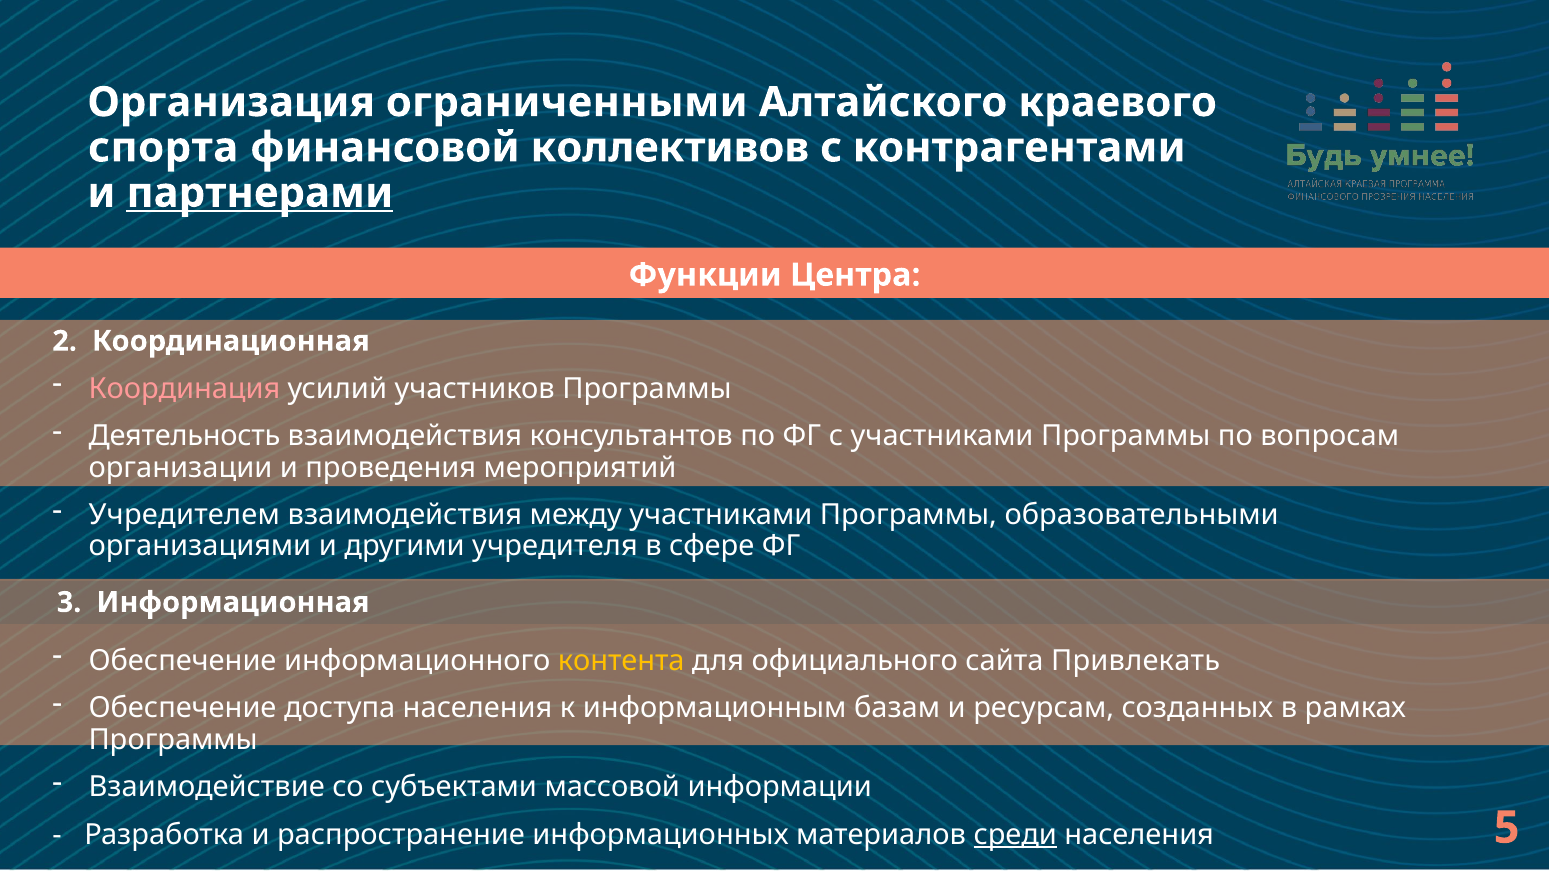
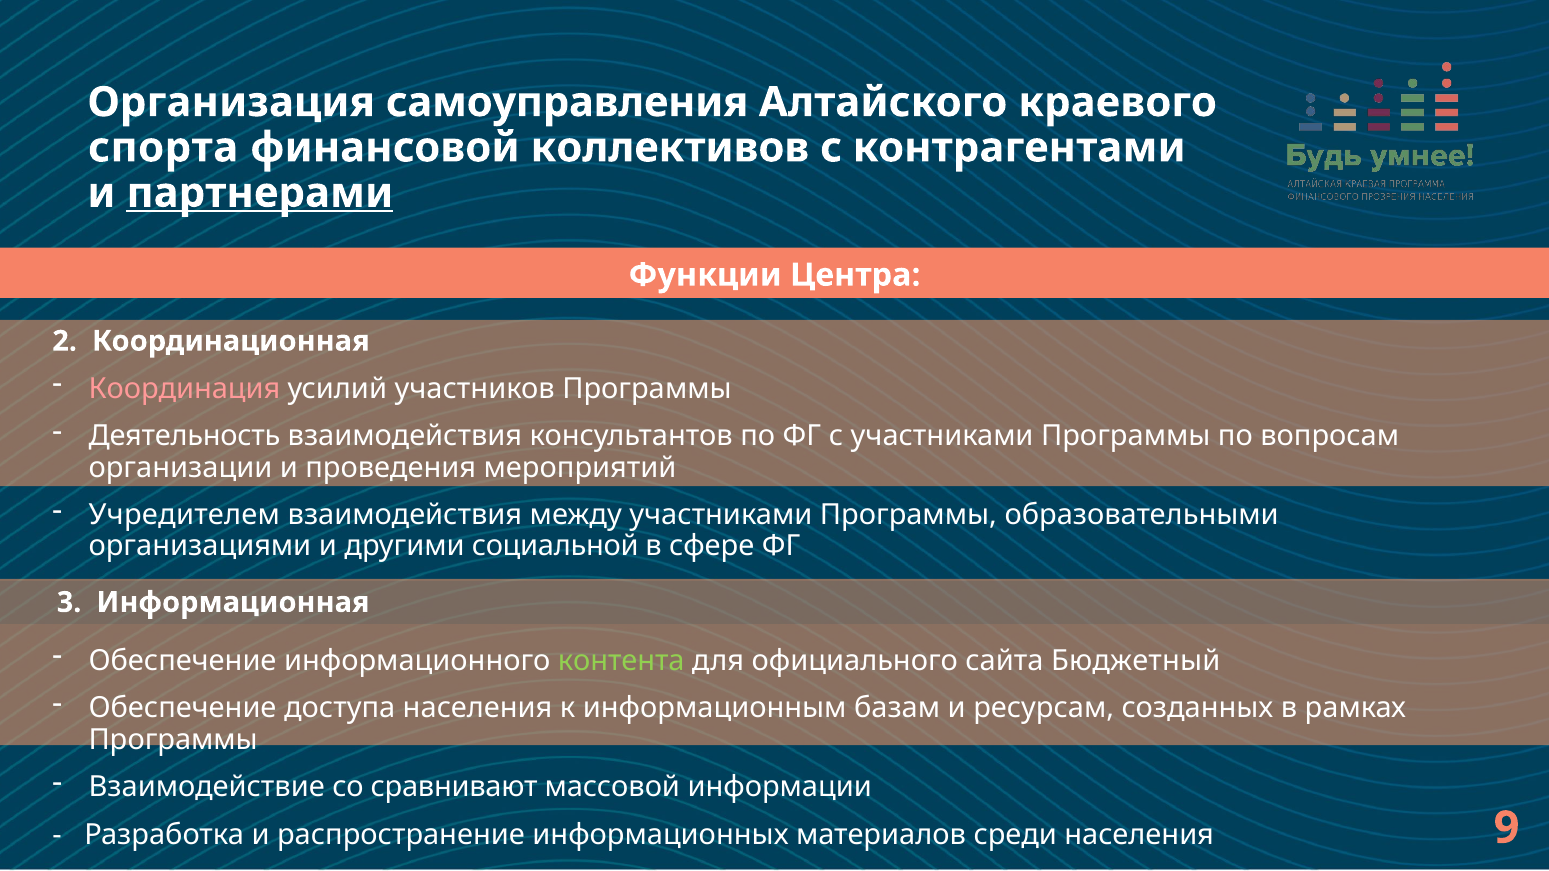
ограниченными: ограниченными -> самоуправления
учредителя: учредителя -> социальной
контента colour: yellow -> light green
Привлекать: Привлекать -> Бюджетный
субъектами: субъектами -> сравнивают
среди underline: present -> none
5: 5 -> 9
